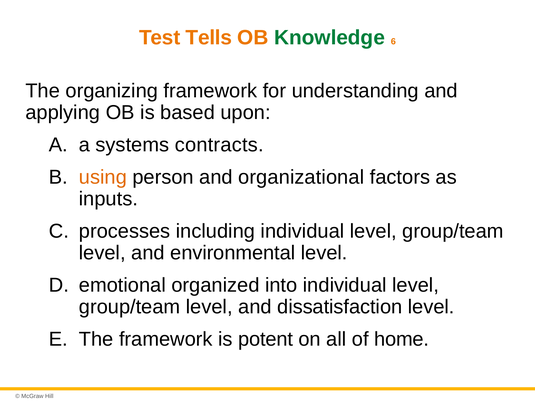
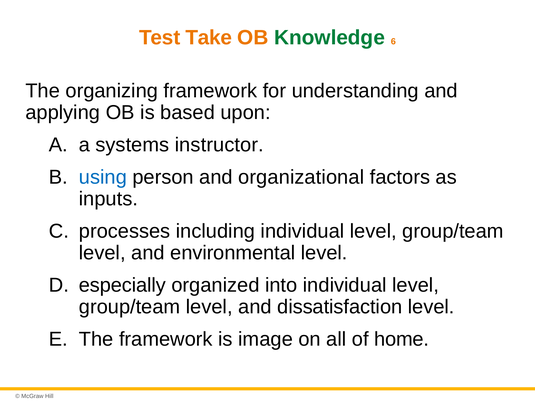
Tells: Tells -> Take
contracts: contracts -> instructor
using colour: orange -> blue
emotional: emotional -> especially
potent: potent -> image
